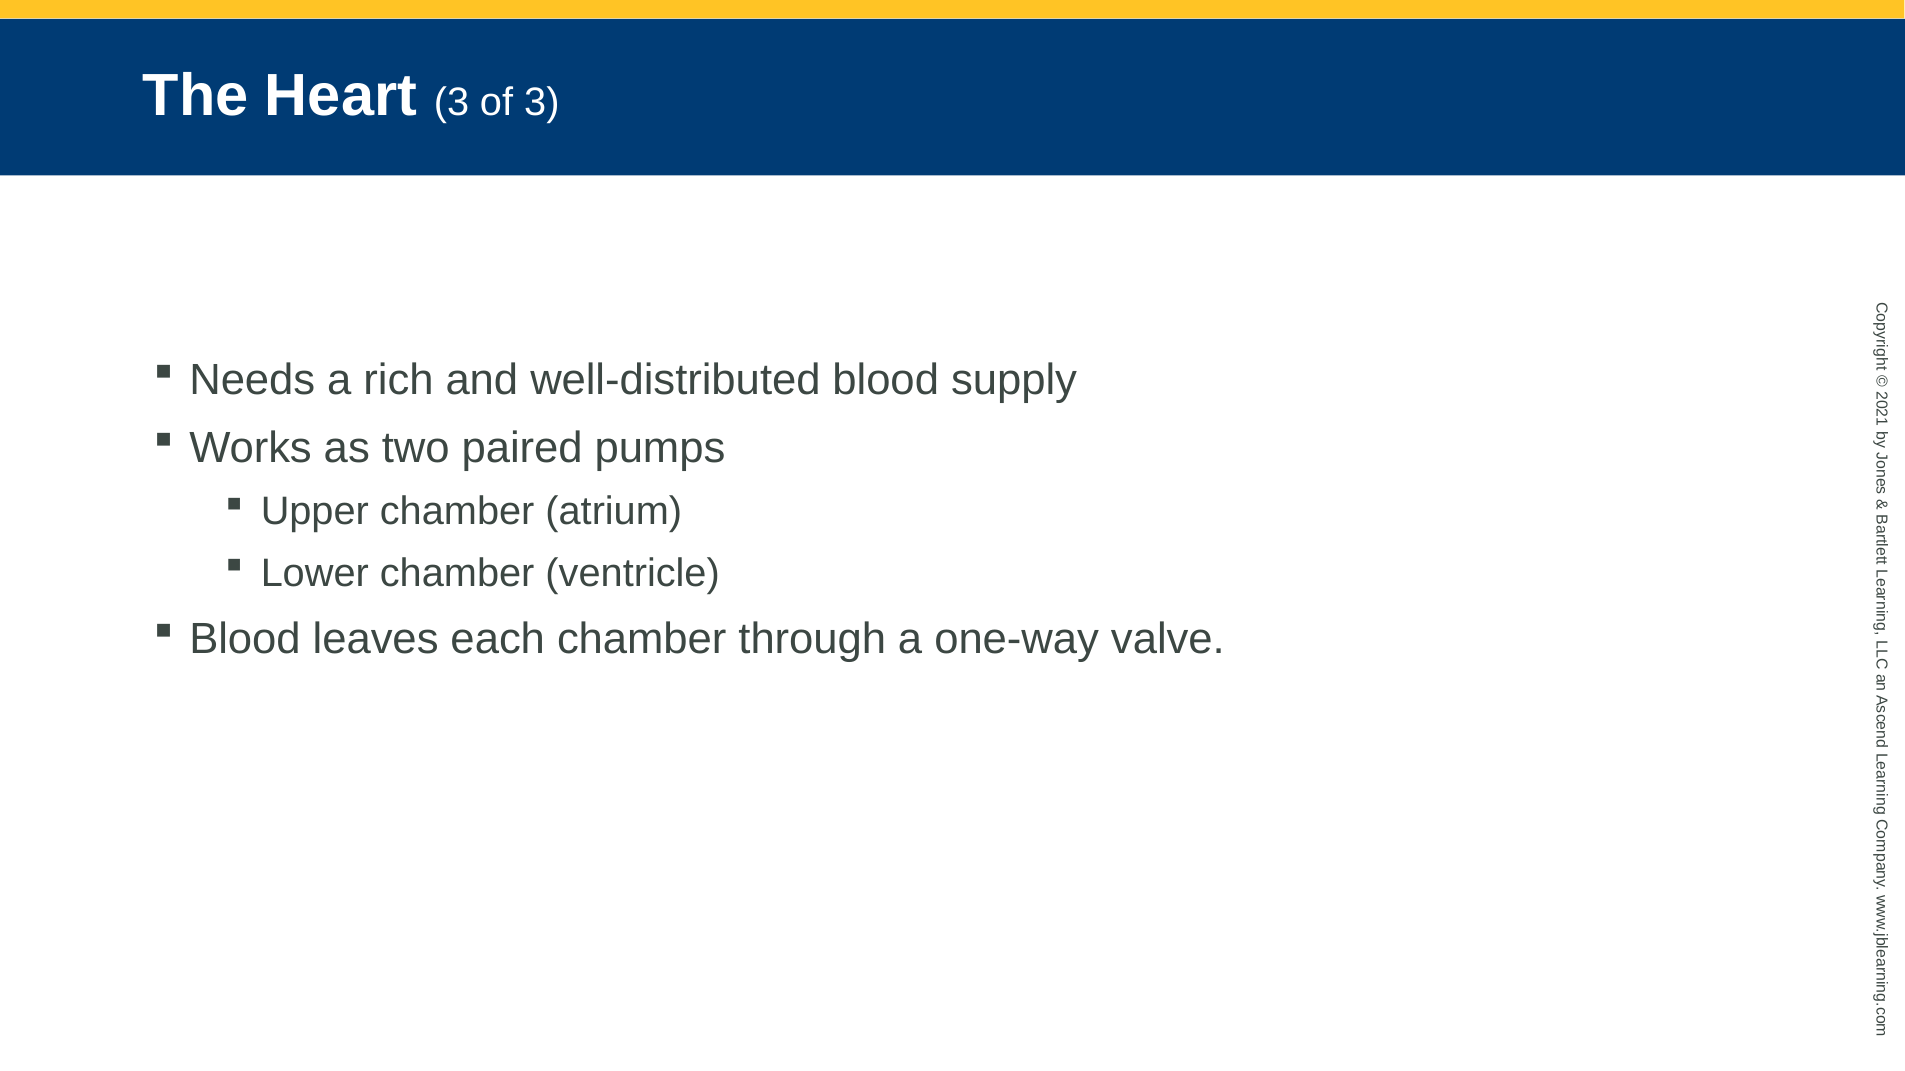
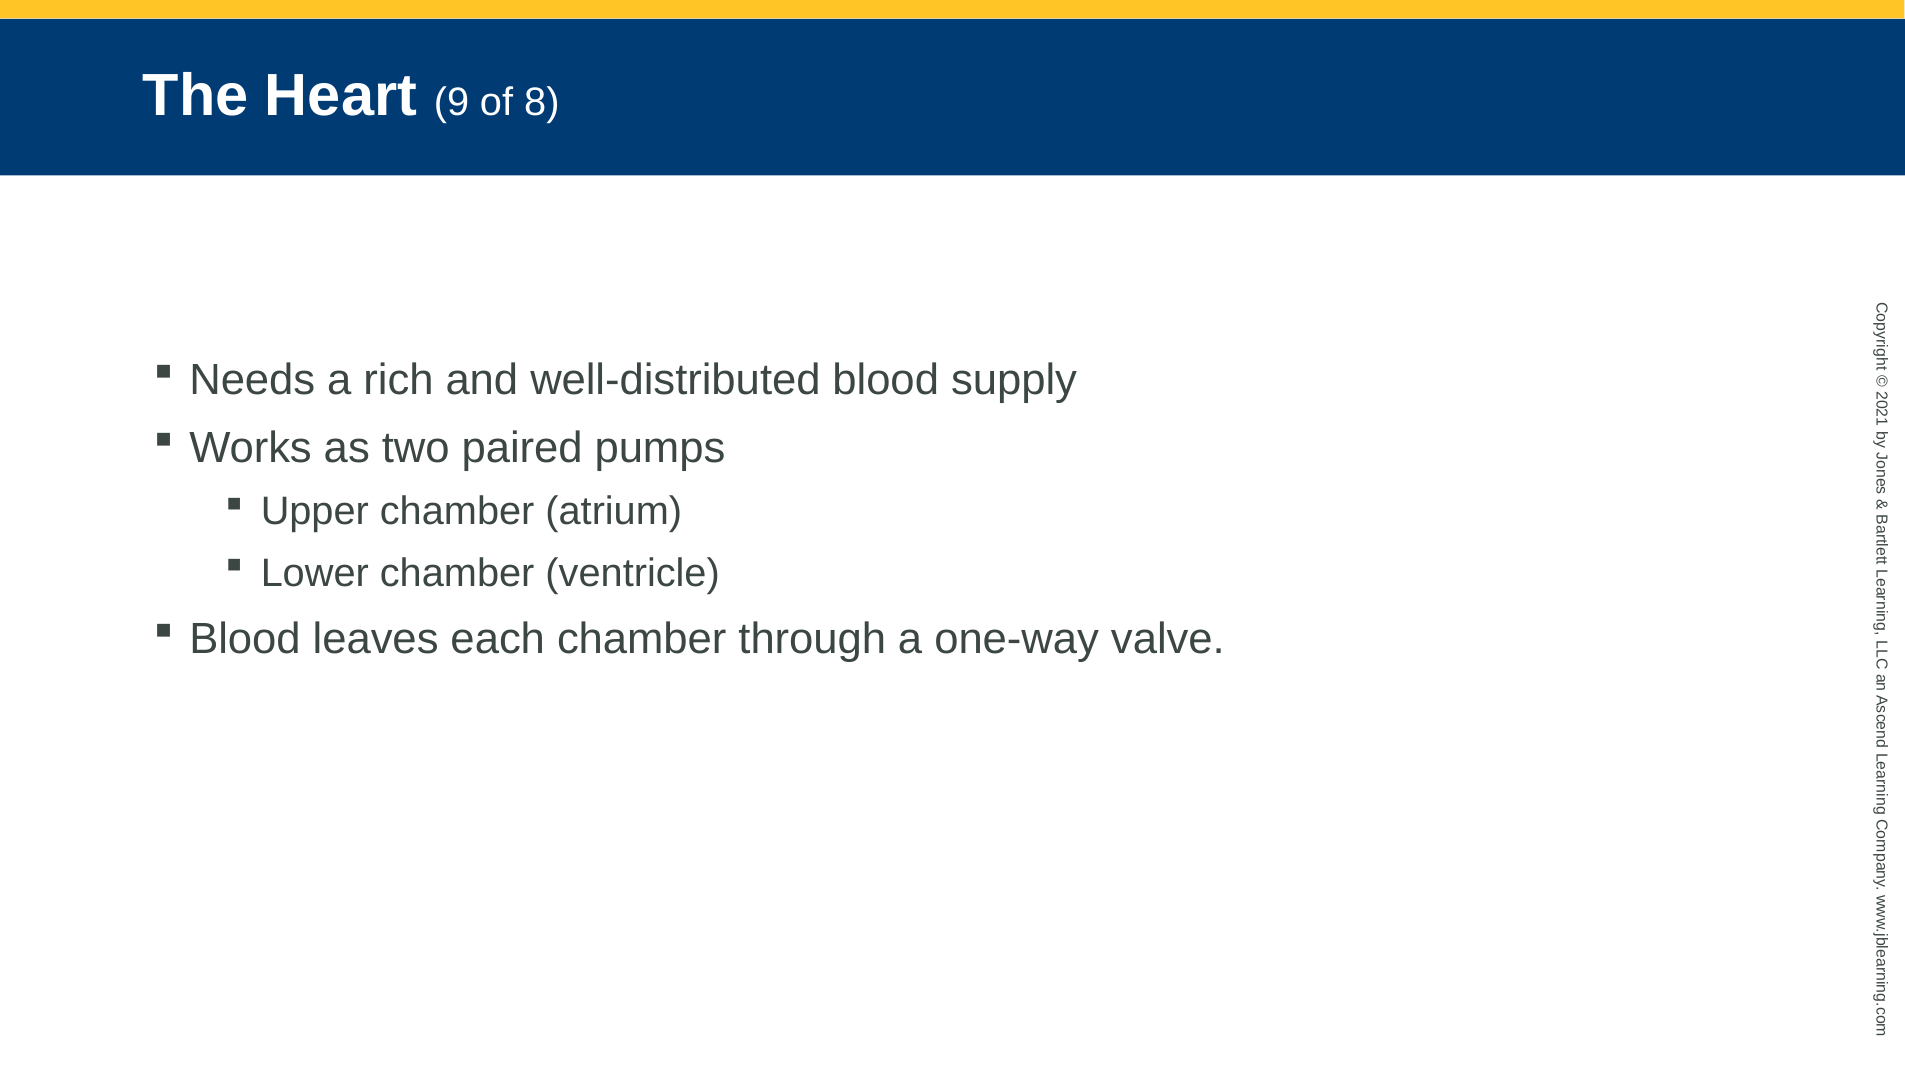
Heart 3: 3 -> 9
of 3: 3 -> 8
